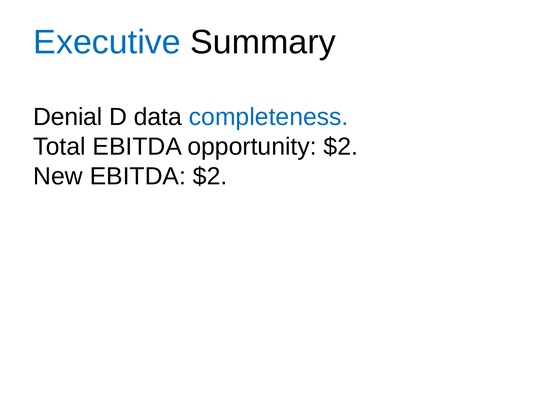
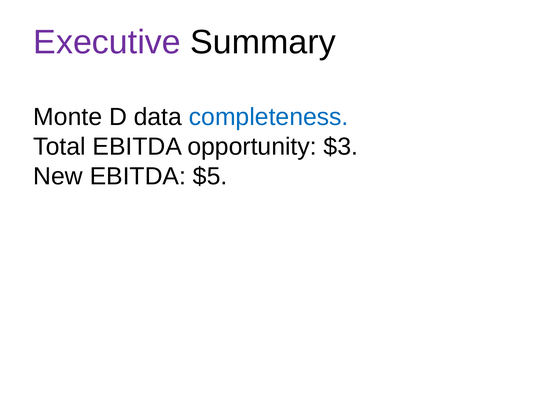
Executive colour: blue -> purple
Denial: Denial -> Monte
opportunity $2: $2 -> $3
EBITDA $2: $2 -> $5
